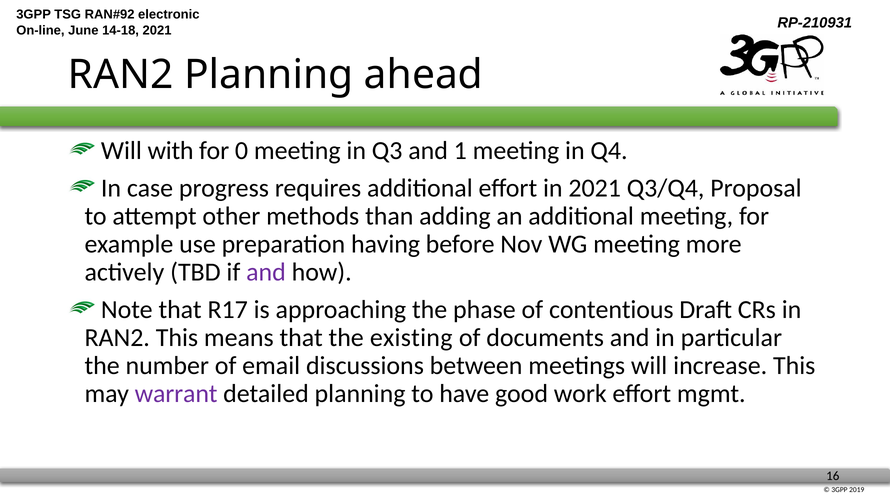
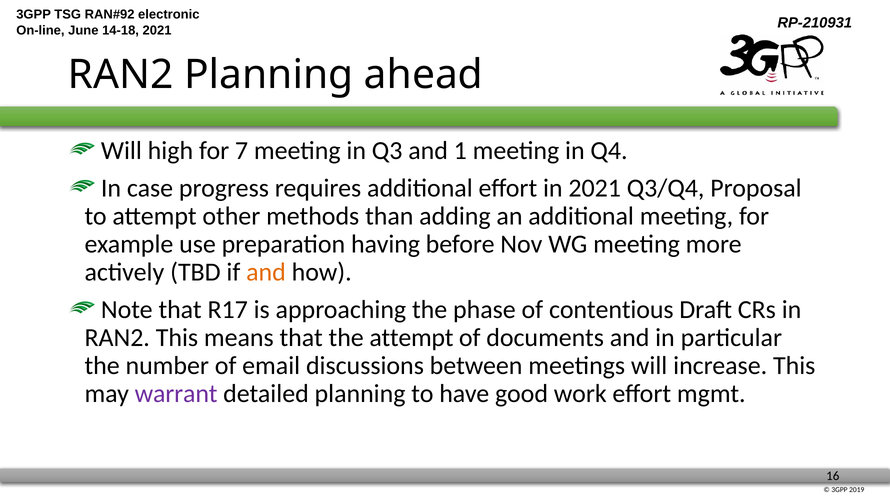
with: with -> high
0: 0 -> 7
and at (266, 272) colour: purple -> orange
the existing: existing -> attempt
